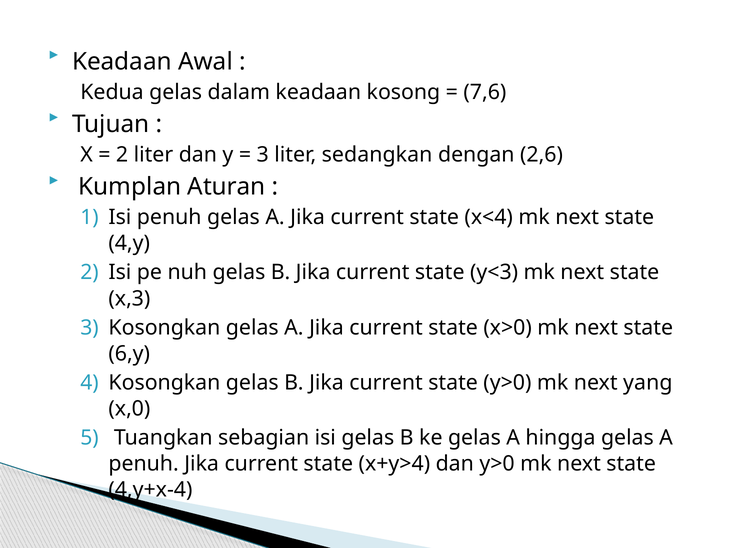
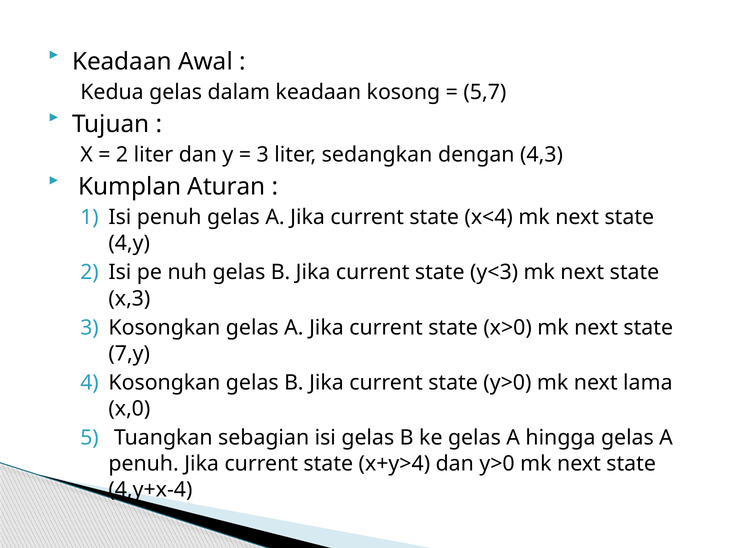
7,6: 7,6 -> 5,7
2,6: 2,6 -> 4,3
6,y: 6,y -> 7,y
yang: yang -> lama
